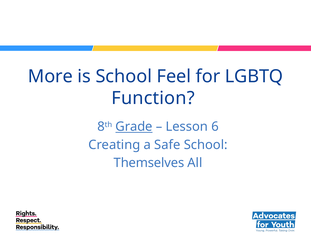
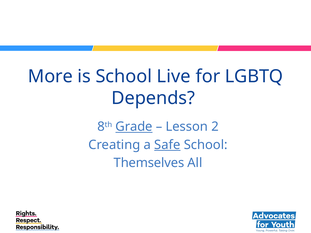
Feel: Feel -> Live
Function: Function -> Depends
6: 6 -> 2
Safe underline: none -> present
